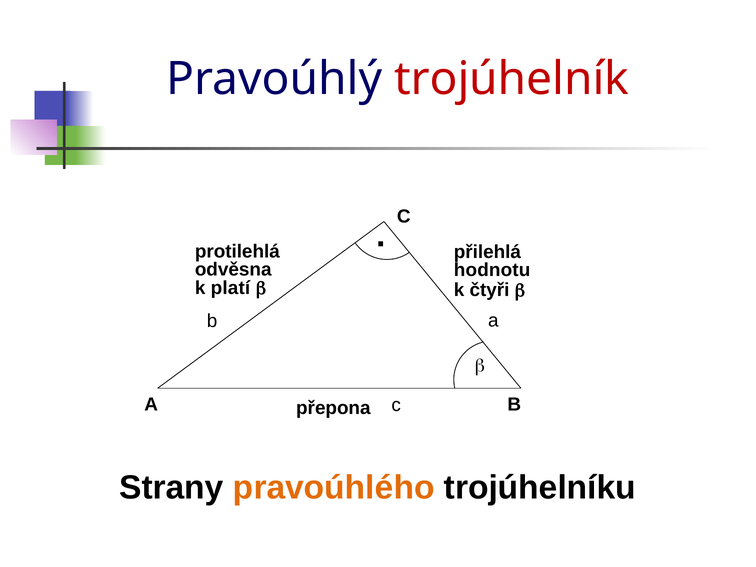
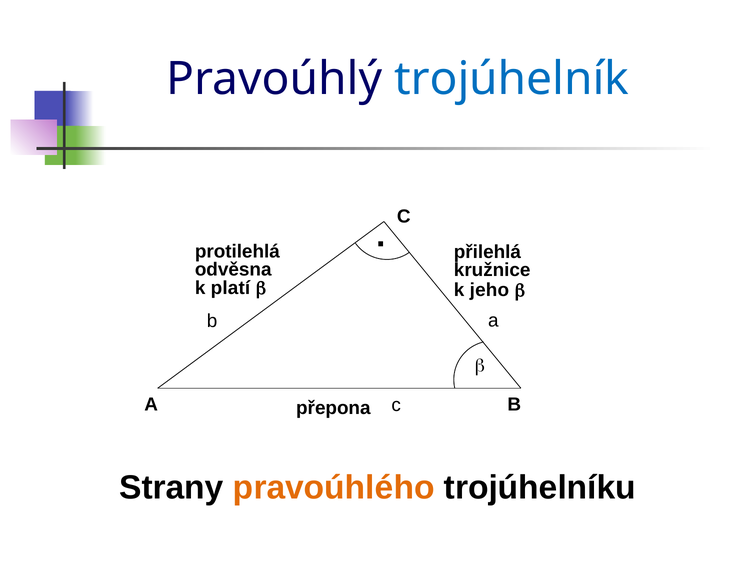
trojúhelník colour: red -> blue
hodnotu: hodnotu -> kružnice
čtyři: čtyři -> jeho
